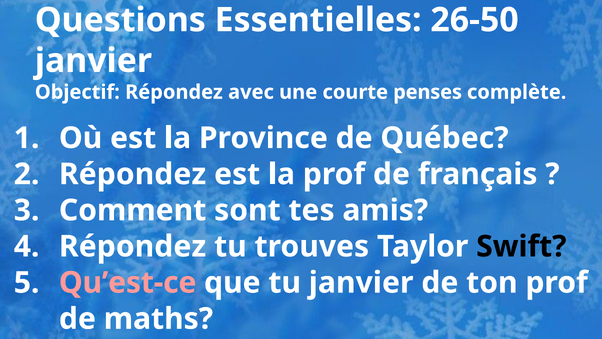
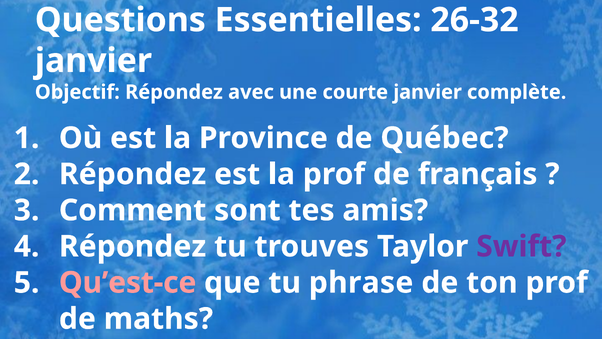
26-50: 26-50 -> 26-32
courte penses: penses -> janvier
Swift colour: black -> purple
tu janvier: janvier -> phrase
